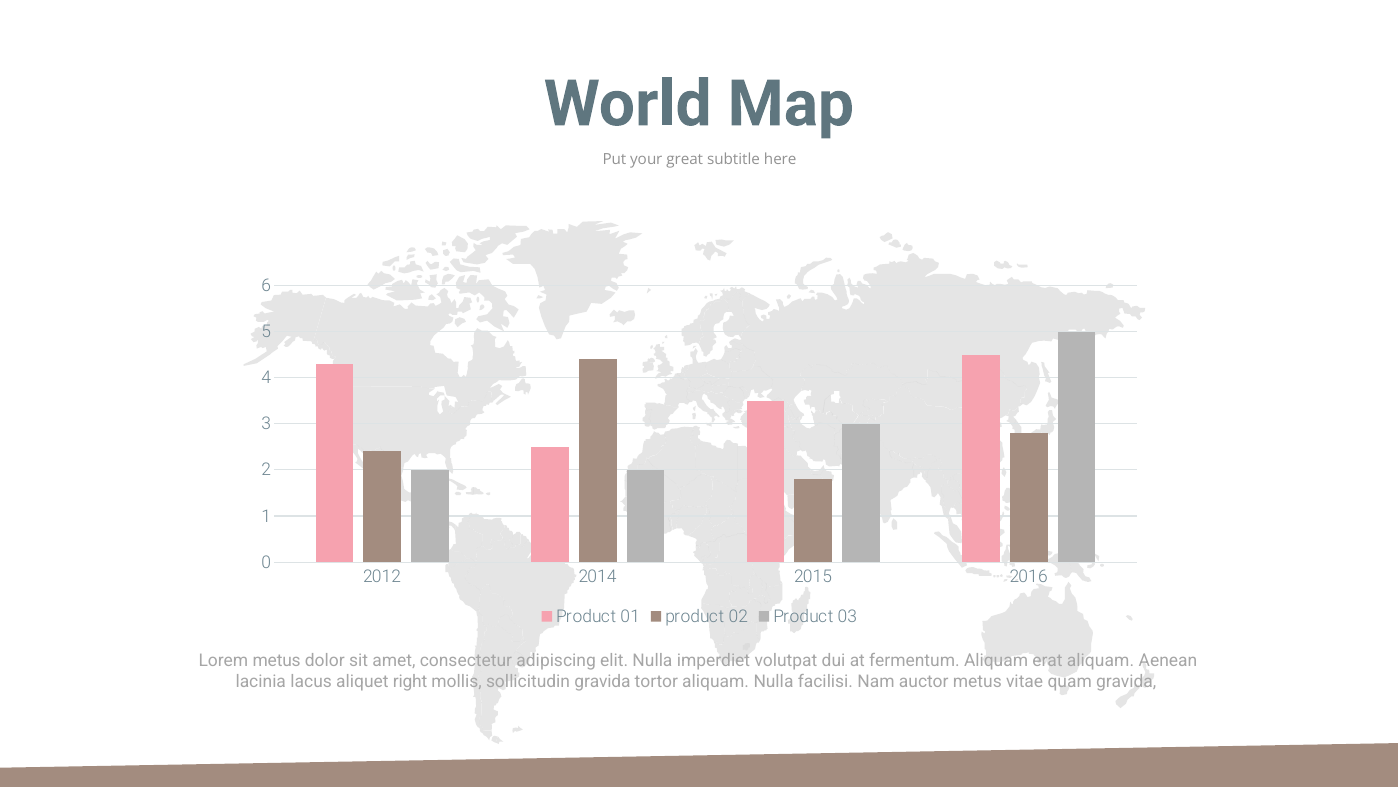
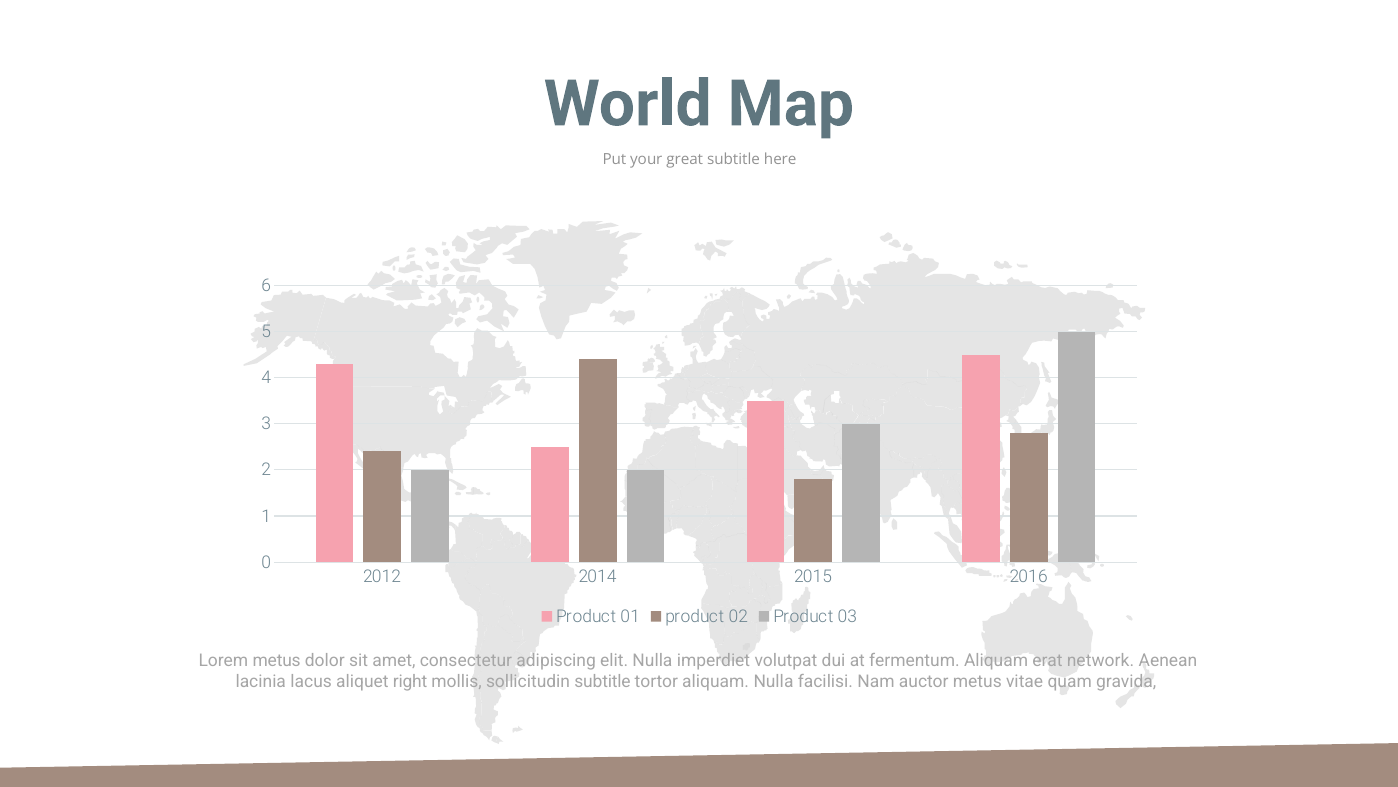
erat aliquam: aliquam -> network
sollicitudin gravida: gravida -> subtitle
